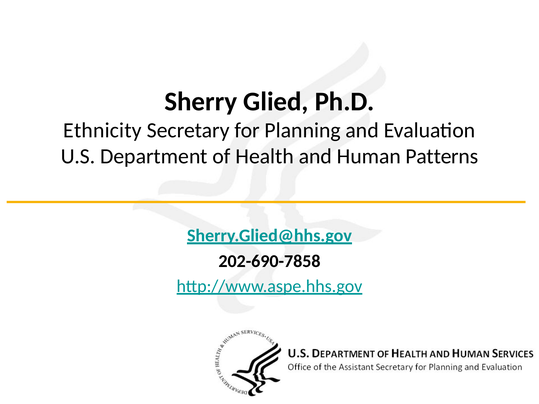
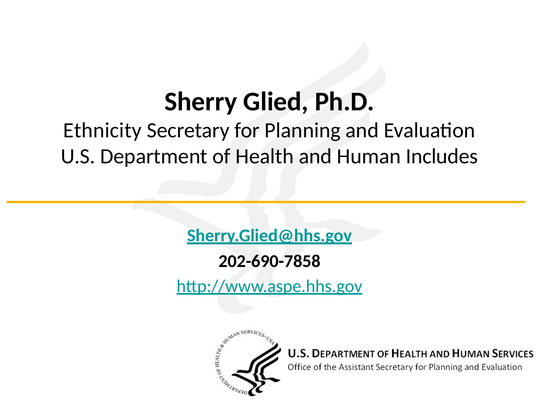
Patterns: Patterns -> Includes
